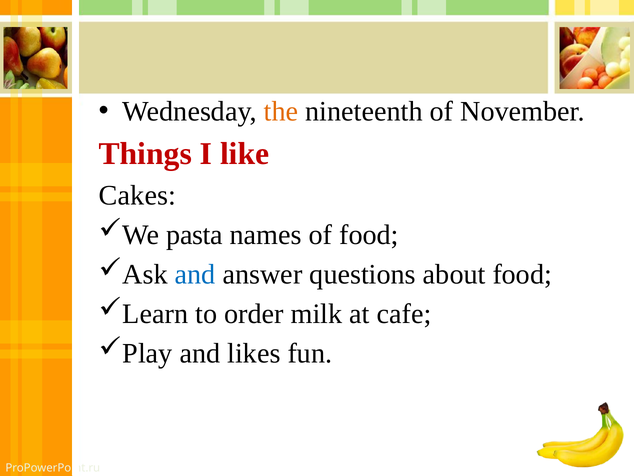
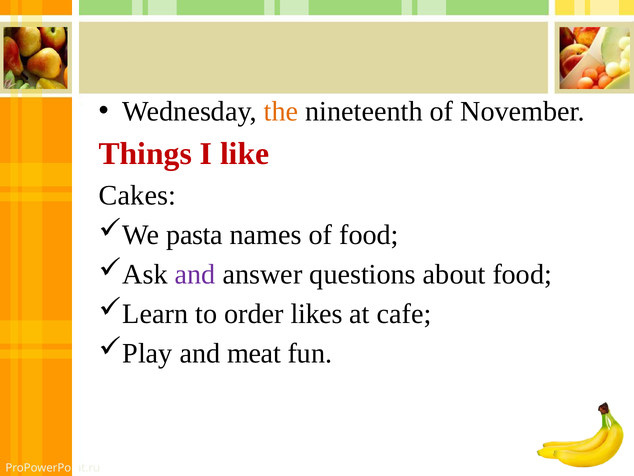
and at (195, 274) colour: blue -> purple
milk: milk -> likes
likes: likes -> meat
